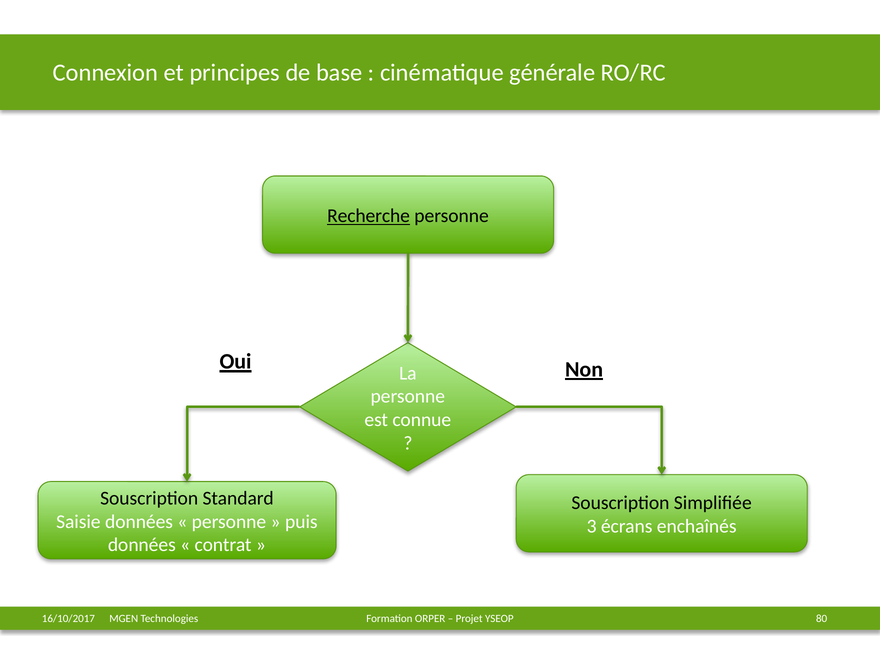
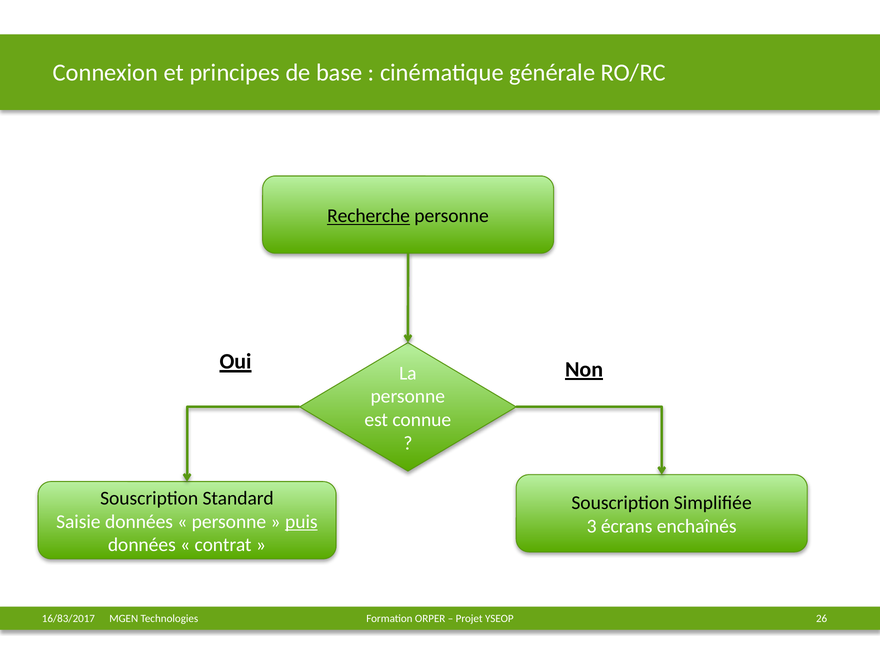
puis underline: none -> present
16/10/2017: 16/10/2017 -> 16/83/2017
80: 80 -> 26
